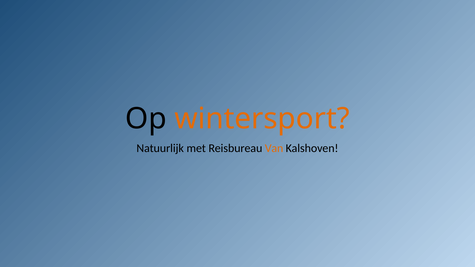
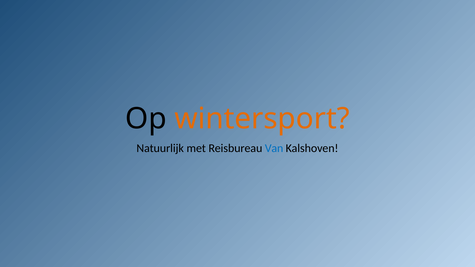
Van colour: orange -> blue
